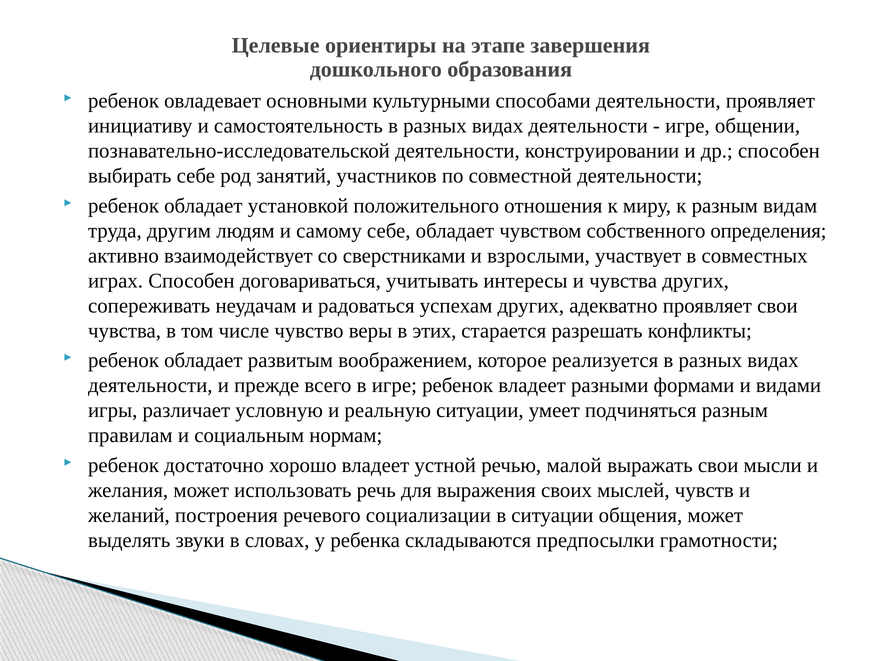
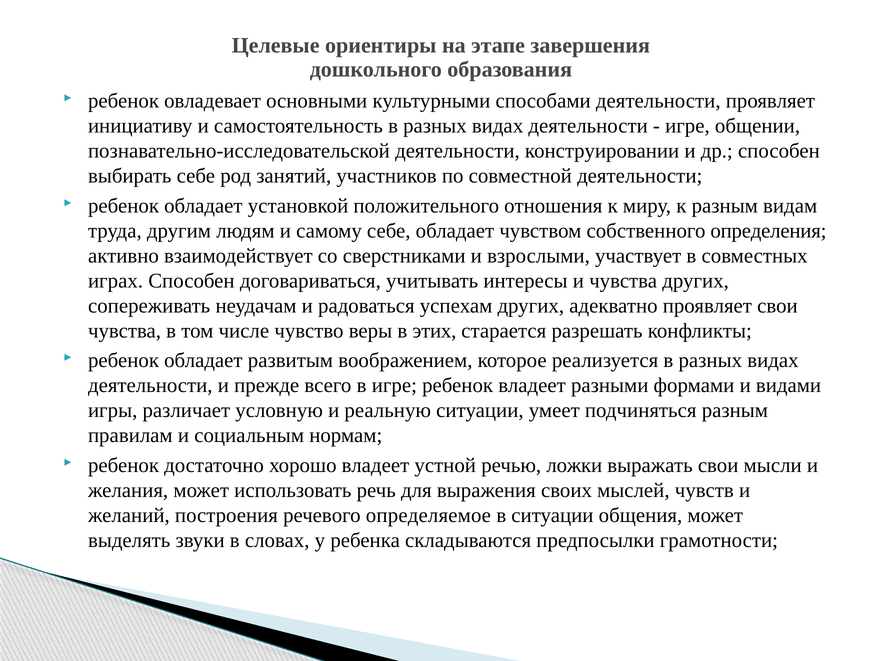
малой: малой -> ложки
социализации: социализации -> определяемое
